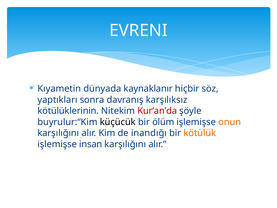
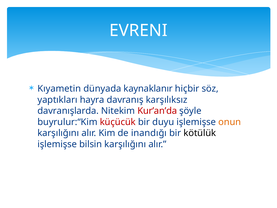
sonra: sonra -> hayra
kötülüklerinin: kötülüklerinin -> davranışlarda
küçücük colour: black -> red
ölüm: ölüm -> duyu
kötülük colour: orange -> black
insan: insan -> bilsin
